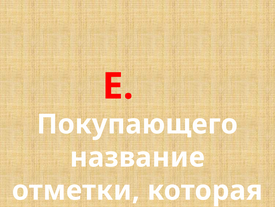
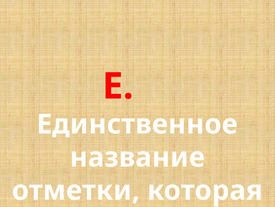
Покупающего: Покупающего -> Единственное
